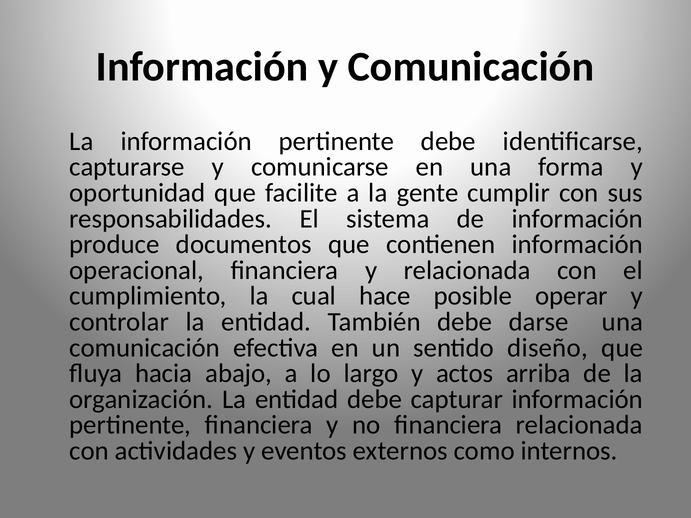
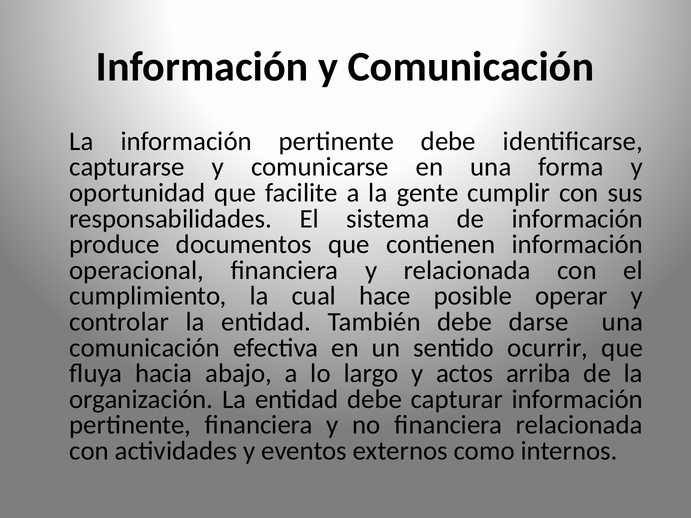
diseño: diseño -> ocurrir
